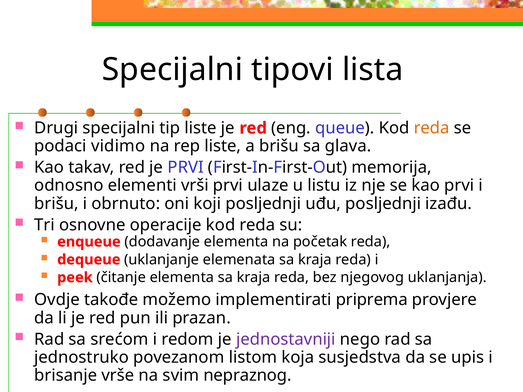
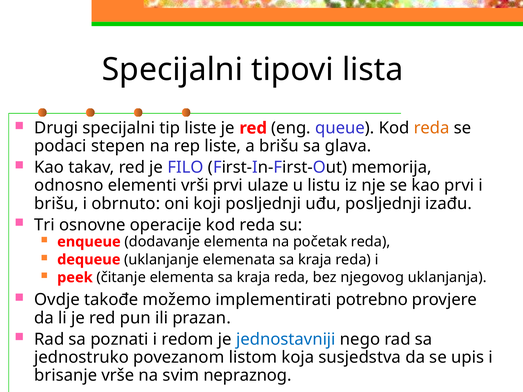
vidimo: vidimo -> stepen
je PRVI: PRVI -> FILO
priprema: priprema -> potrebno
srećom: srećom -> poznati
jednostavniji colour: purple -> blue
